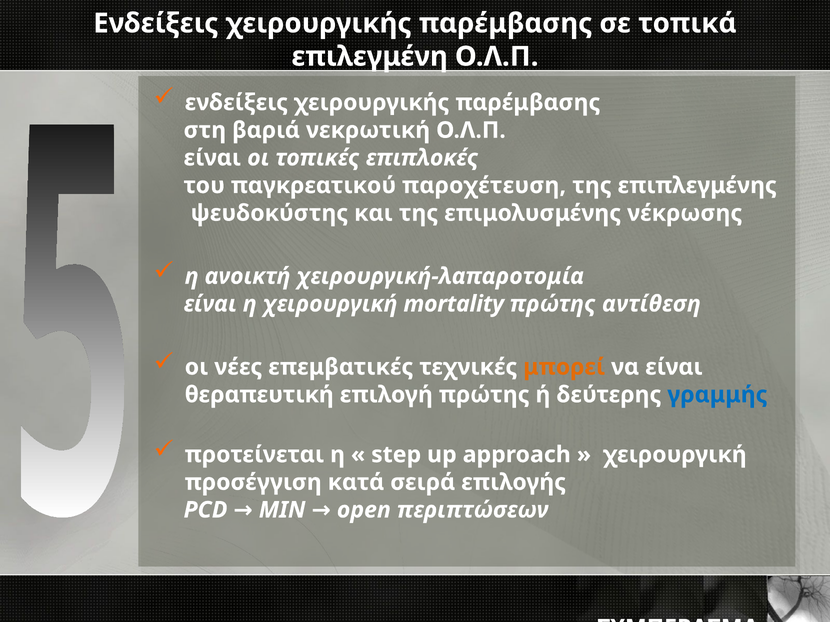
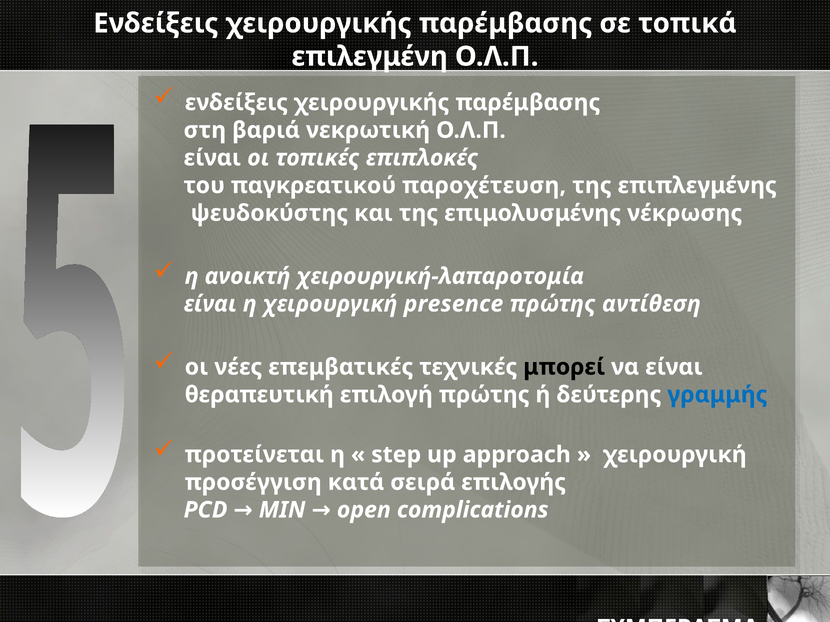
mortality: mortality -> presence
μπορεί colour: orange -> black
περιπτώσεων: περιπτώσεων -> complications
